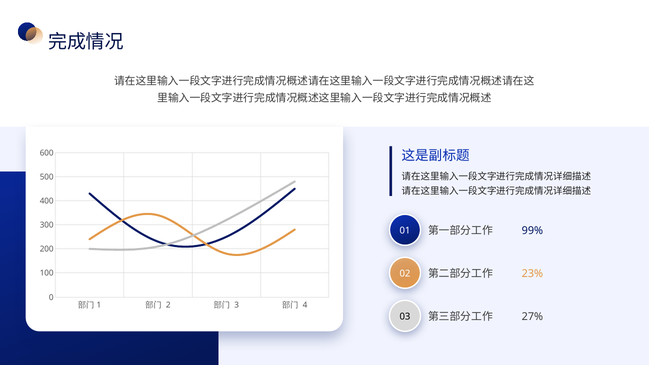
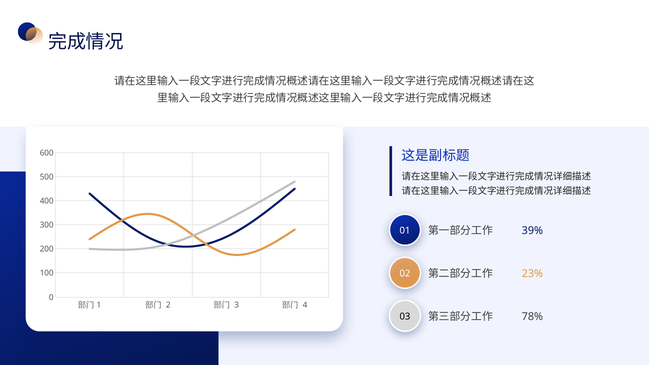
99%: 99% -> 39%
27%: 27% -> 78%
